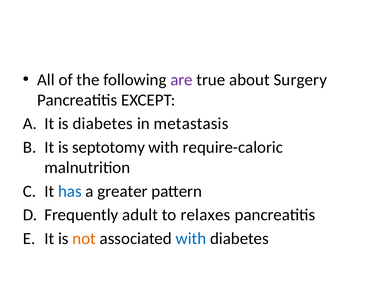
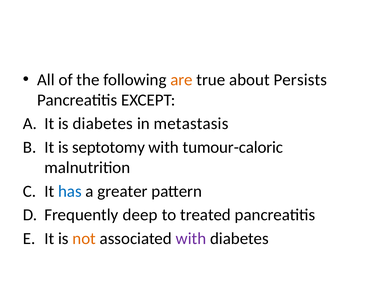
are colour: purple -> orange
Surgery: Surgery -> Persists
require-caloric: require-caloric -> tumour-caloric
adult: adult -> deep
relaxes: relaxes -> treated
with at (191, 239) colour: blue -> purple
